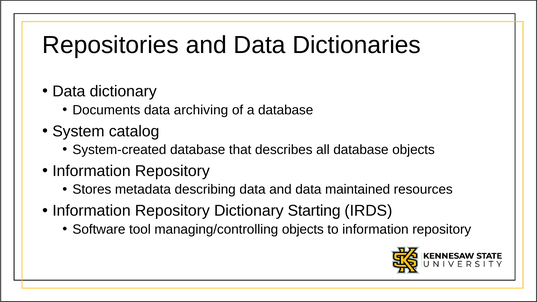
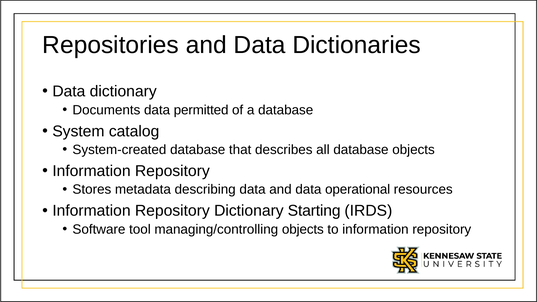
archiving: archiving -> permitted
maintained: maintained -> operational
